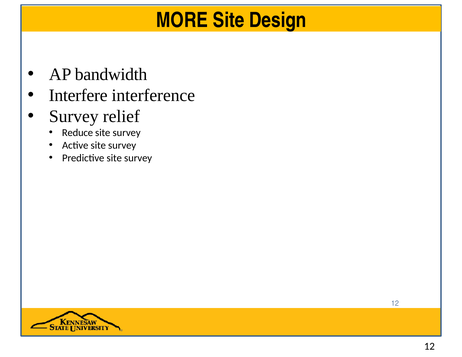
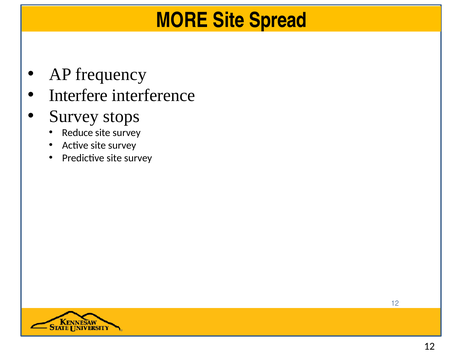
Design: Design -> Spread
bandwidth: bandwidth -> frequency
relief: relief -> stops
